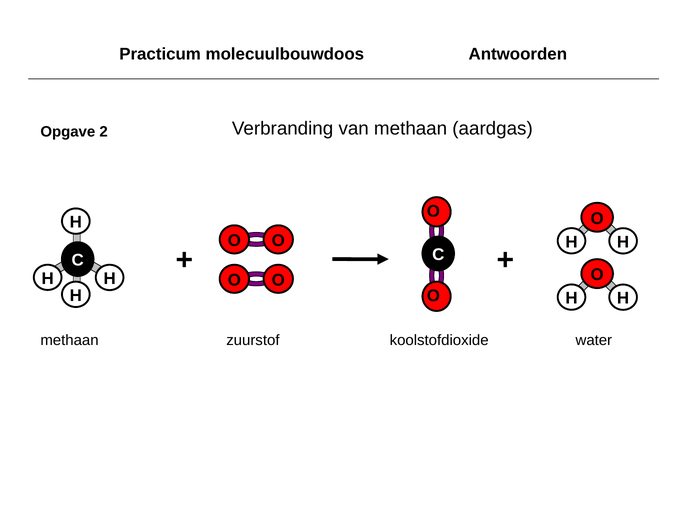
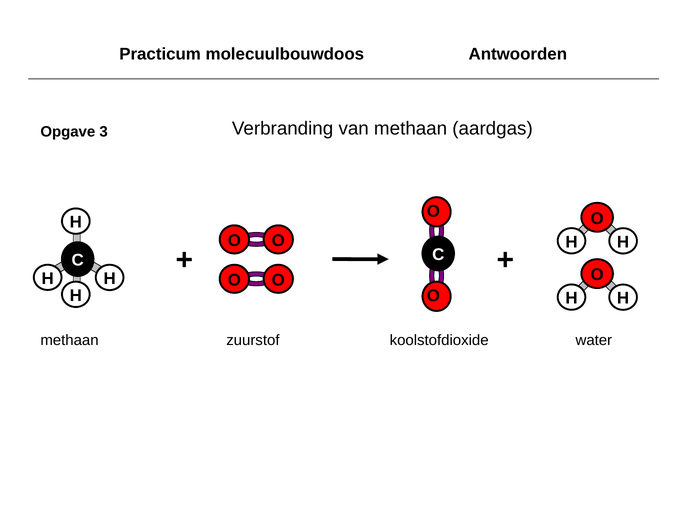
2: 2 -> 3
